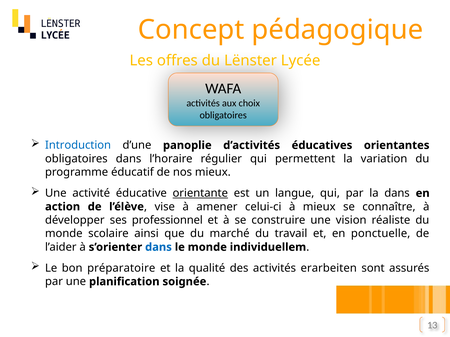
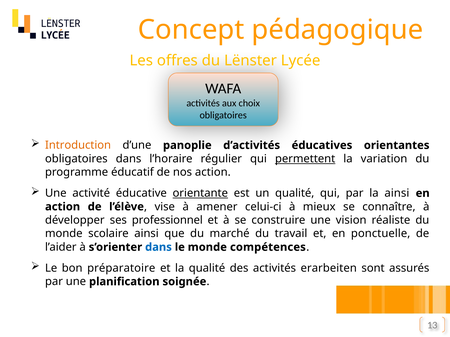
Introduction colour: blue -> orange
permettent underline: none -> present
nos mieux: mieux -> action
un langue: langue -> qualité
la dans: dans -> ainsi
individuellem: individuellem -> compétences
